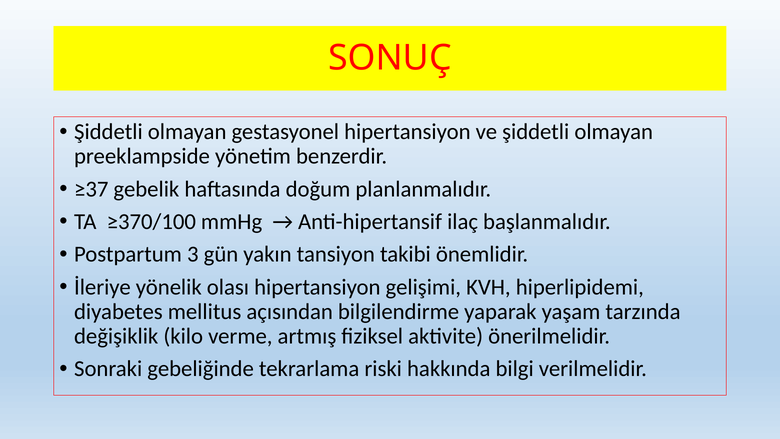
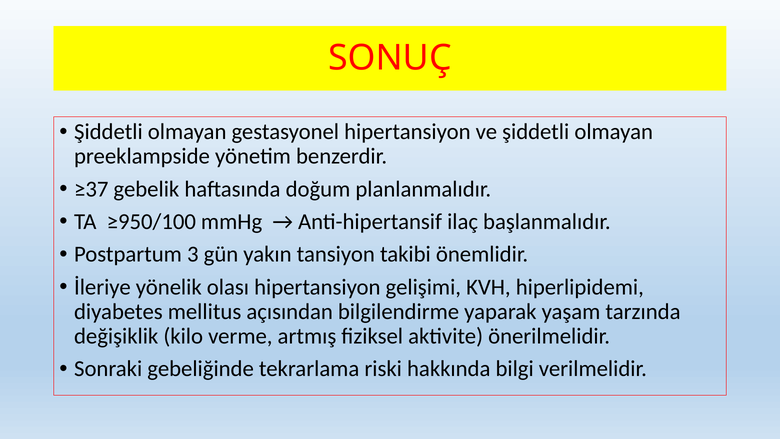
≥370/100: ≥370/100 -> ≥950/100
